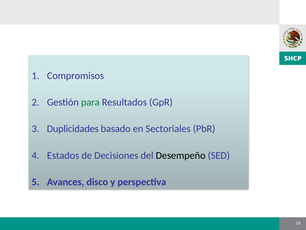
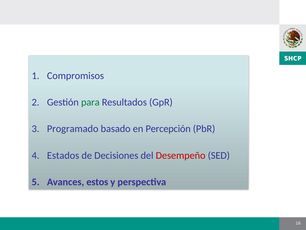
Duplicidades: Duplicidades -> Programado
Sectoriales: Sectoriales -> Percepción
Desempeño colour: black -> red
disco: disco -> estos
